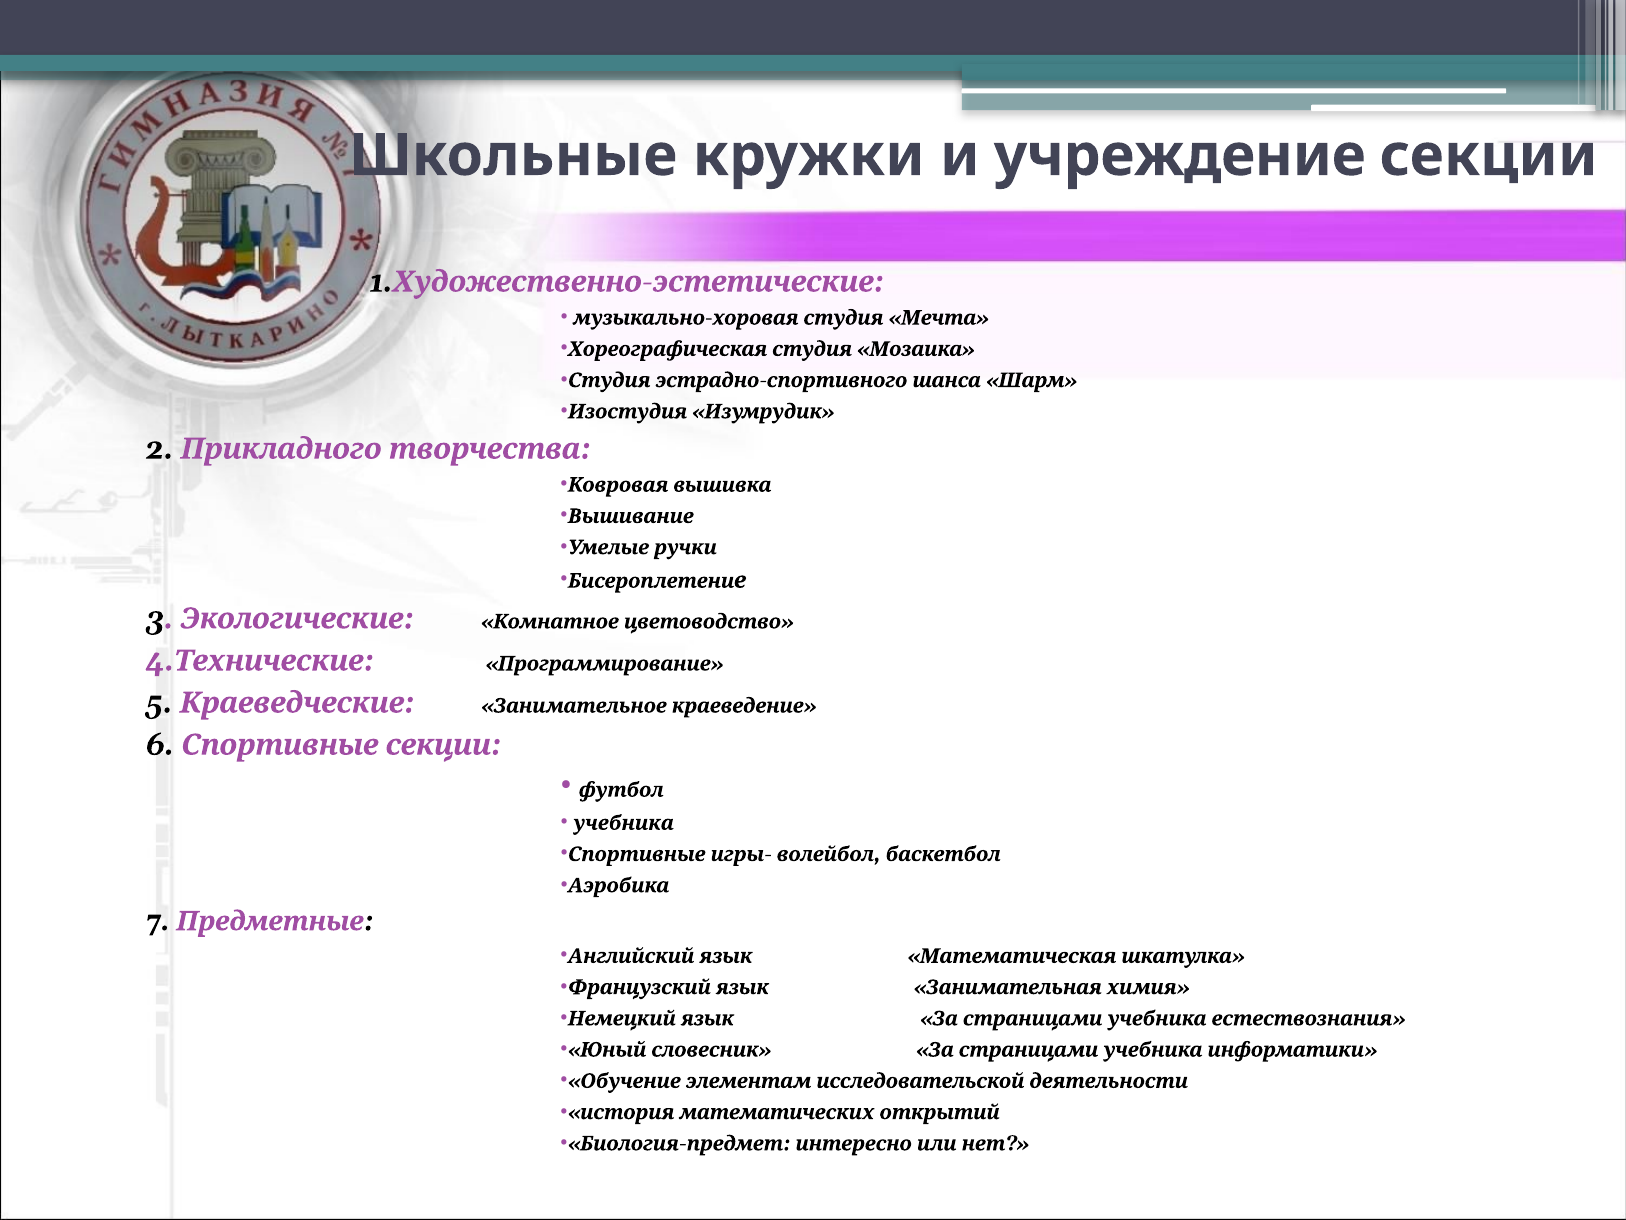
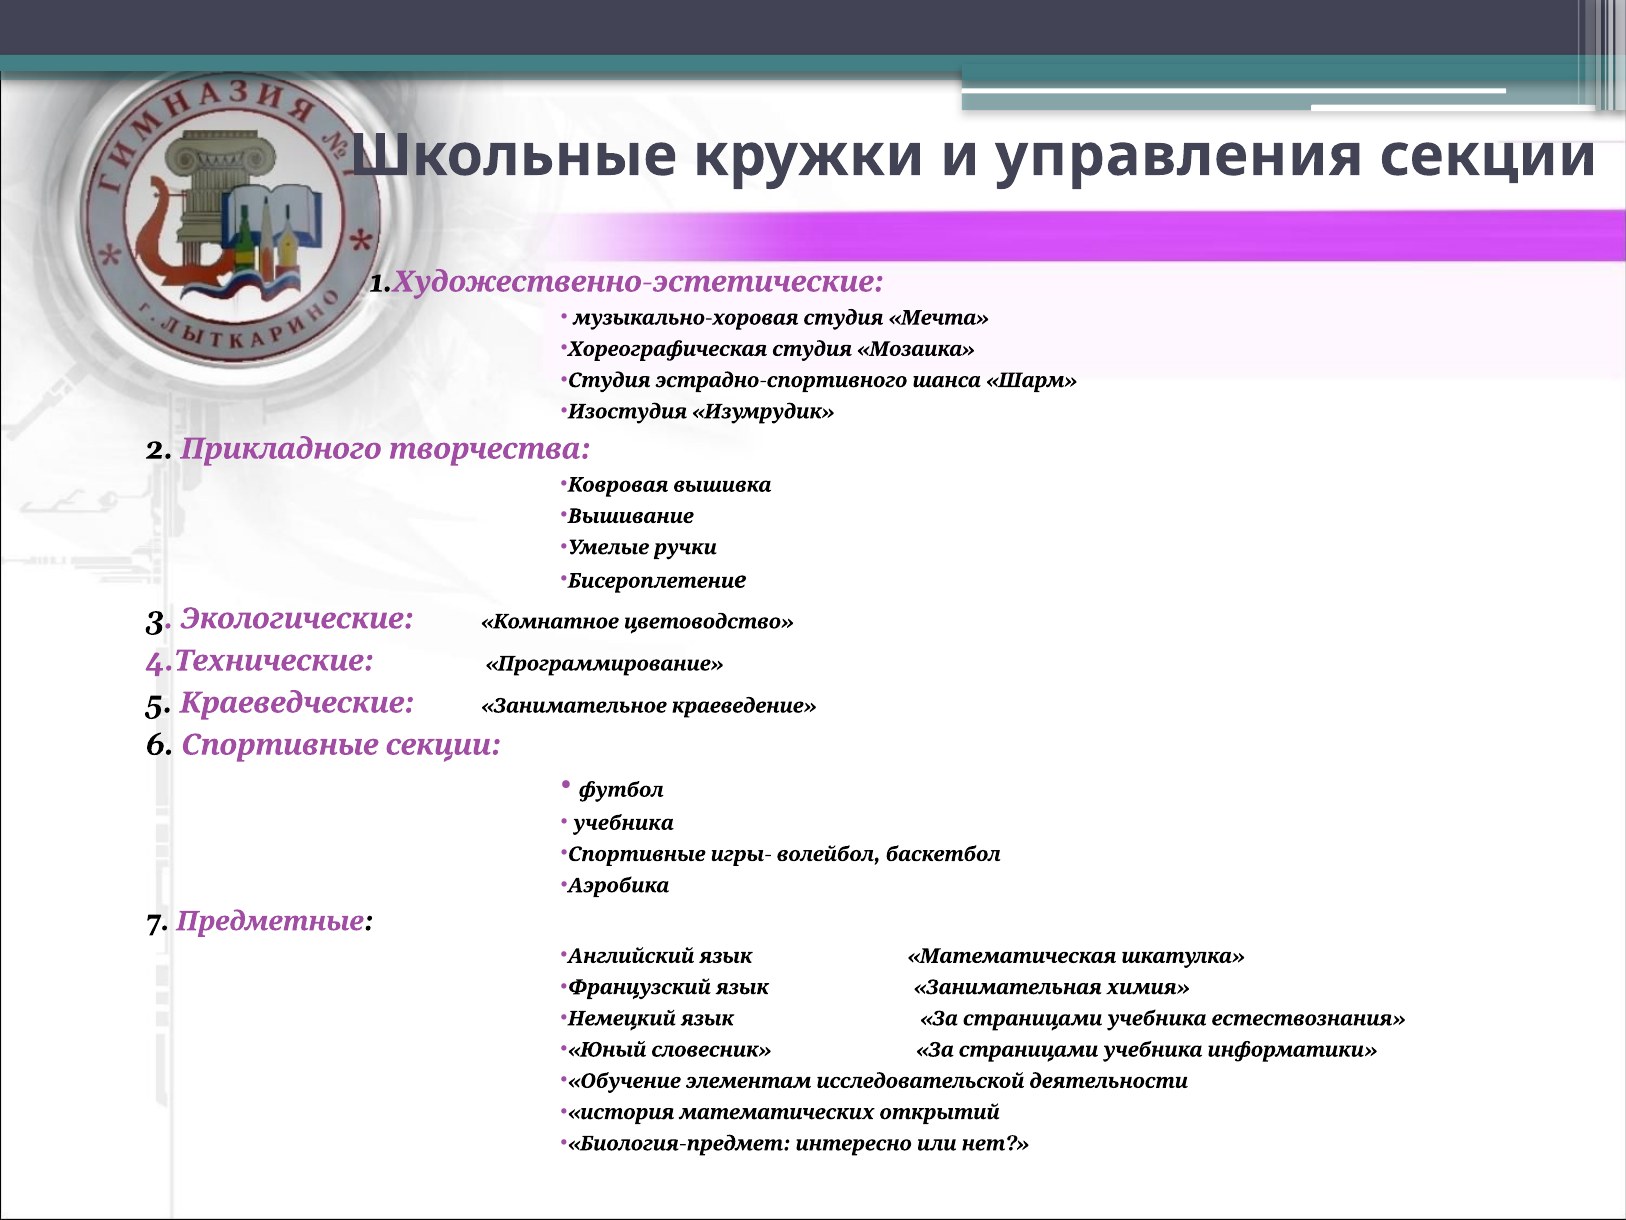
учреждение: учреждение -> управления
